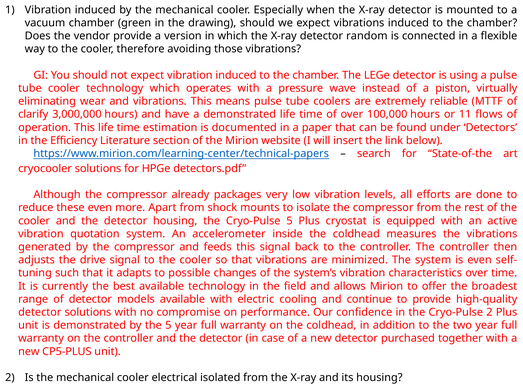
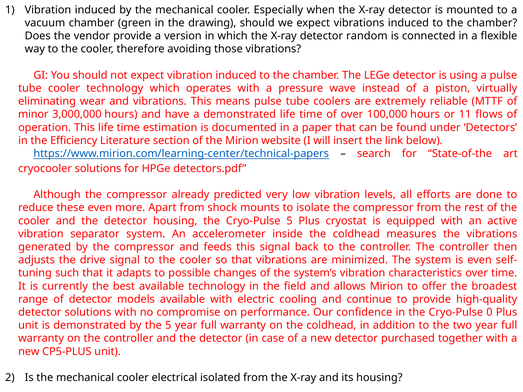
clarify: clarify -> minor
packages: packages -> predicted
quotation: quotation -> separator
Cryo-Pulse 2: 2 -> 0
